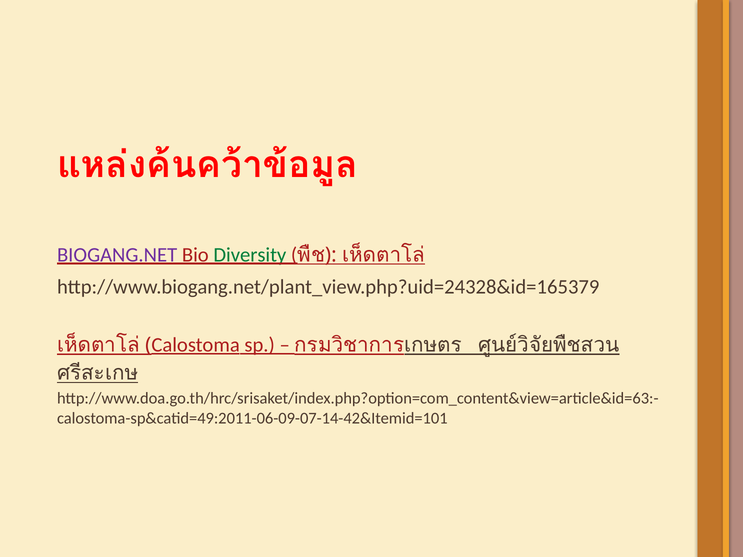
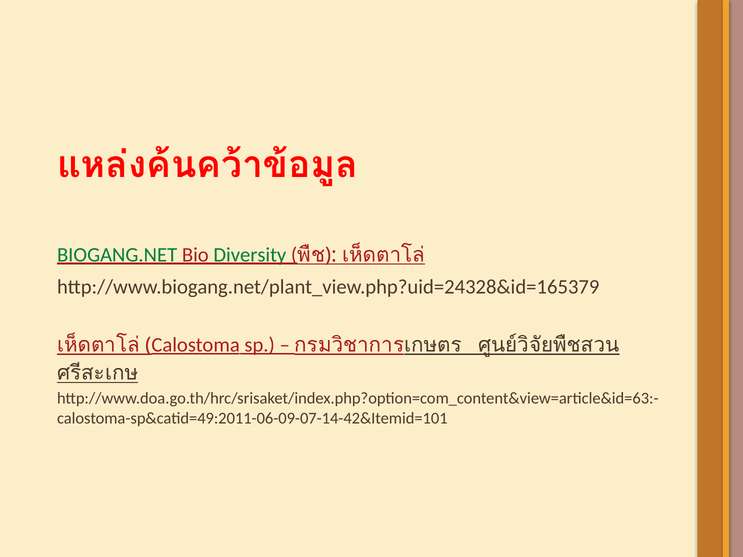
BIOGANG.NET colour: purple -> green
